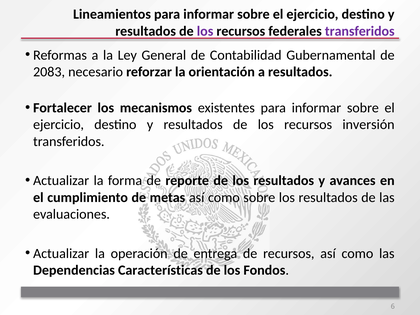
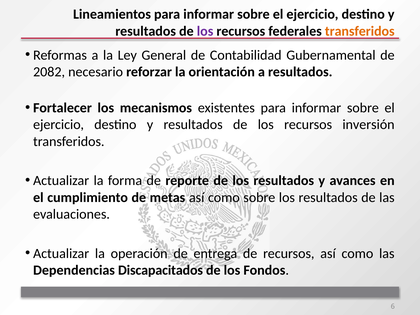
transferidos at (360, 31) colour: purple -> orange
2083: 2083 -> 2082
Características: Características -> Discapacitados
